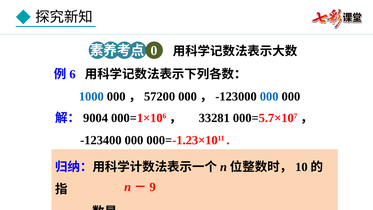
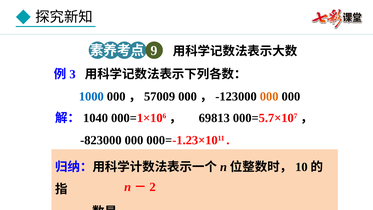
0: 0 -> 9
6: 6 -> 3
57200: 57200 -> 57009
000 at (269, 97) colour: blue -> orange
9004: 9004 -> 1040
33281: 33281 -> 69813
-123400: -123400 -> -823000
9: 9 -> 2
